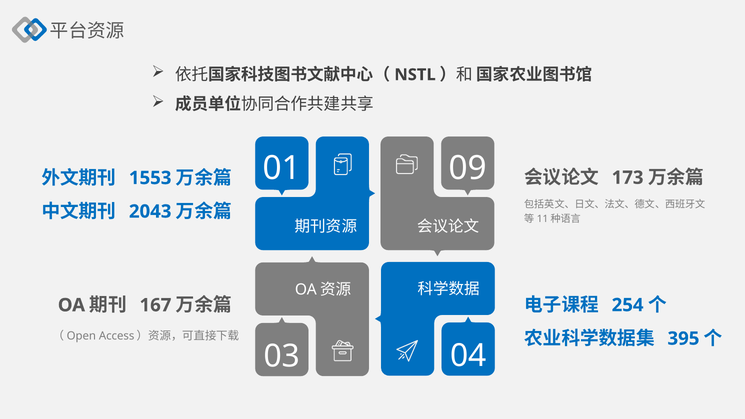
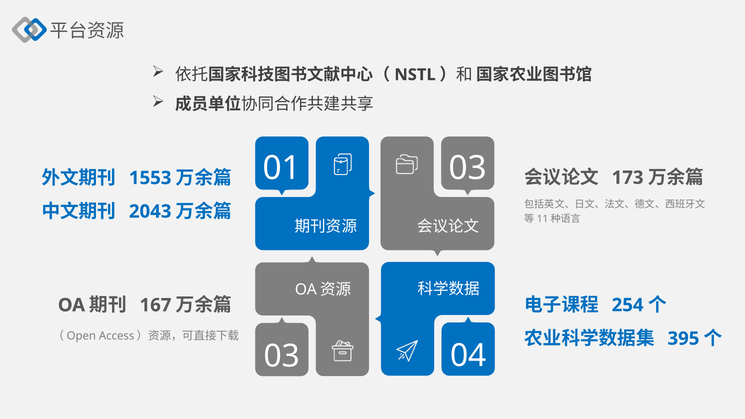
09 at (468, 168): 09 -> 03
